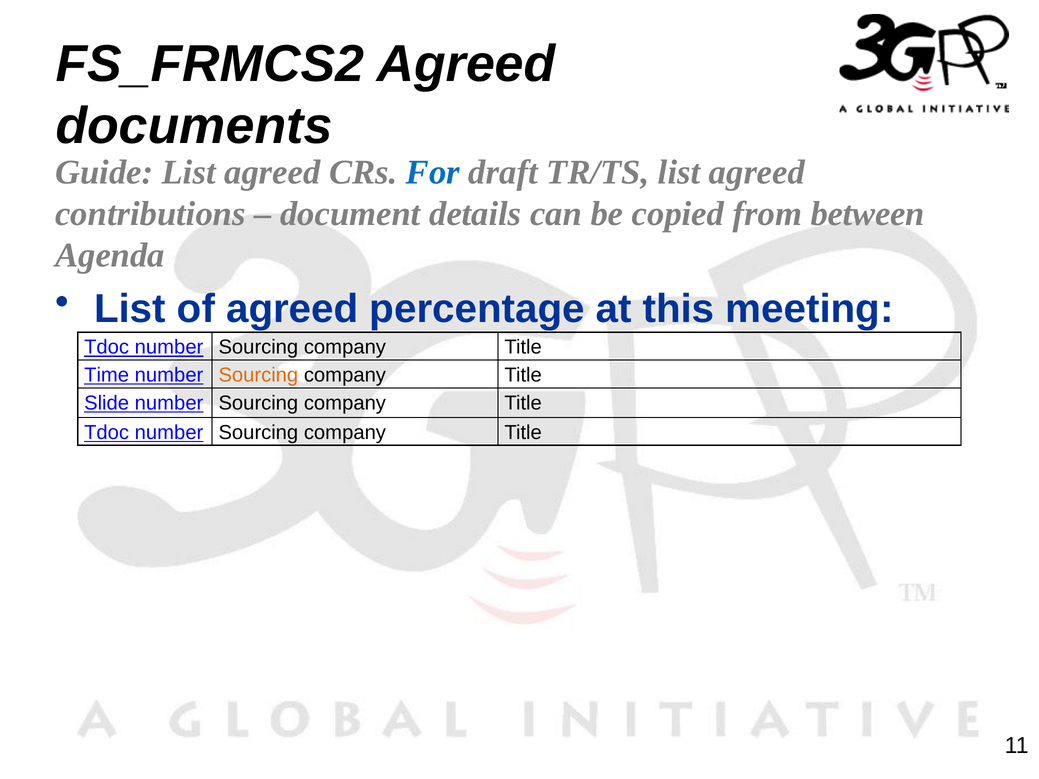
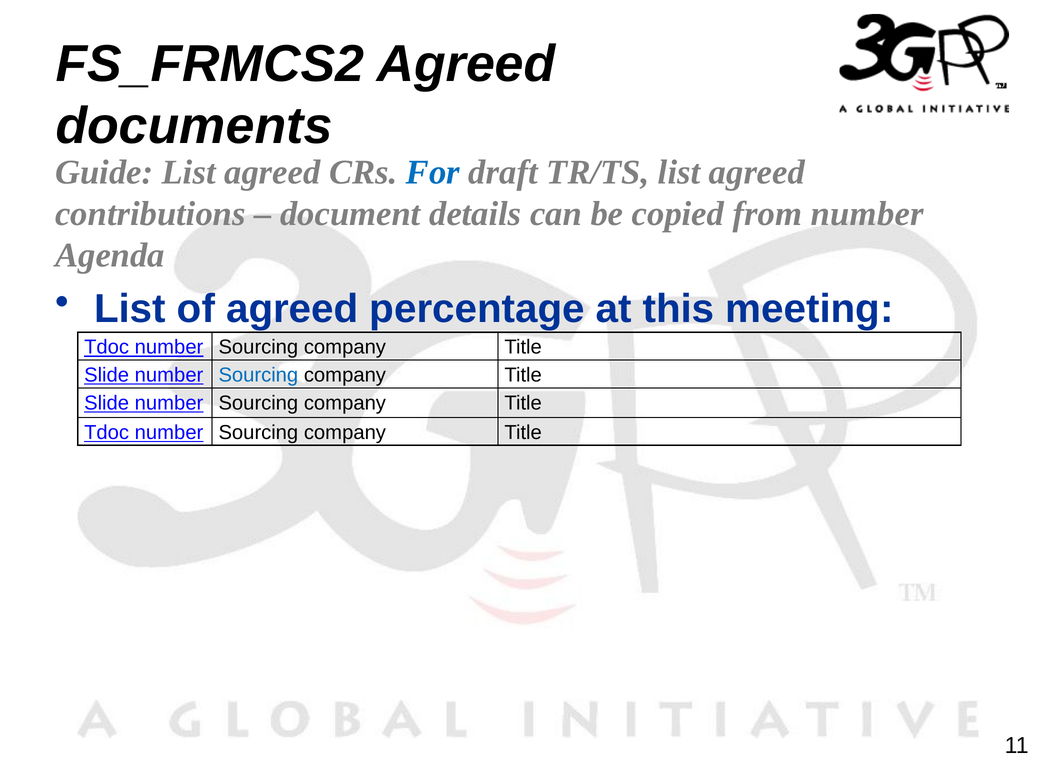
from between: between -> number
Time at (107, 375): Time -> Slide
Sourcing at (258, 375) colour: orange -> blue
